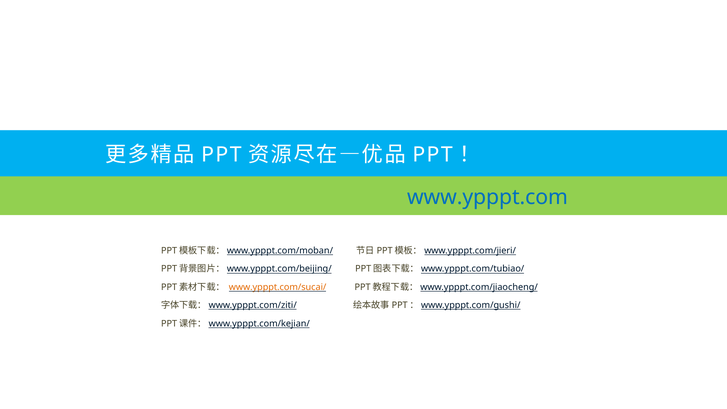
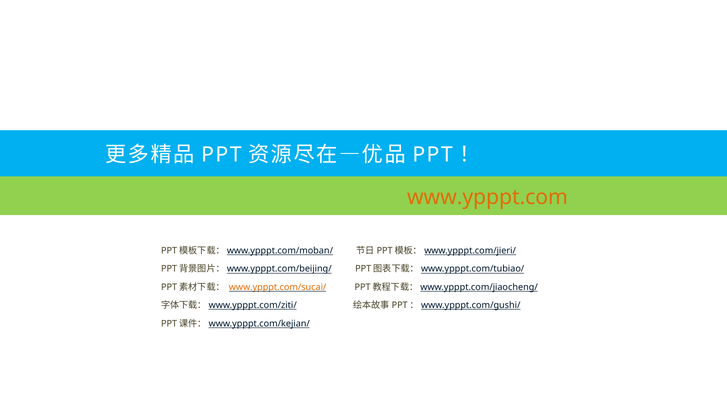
www.ypppt.com colour: blue -> orange
